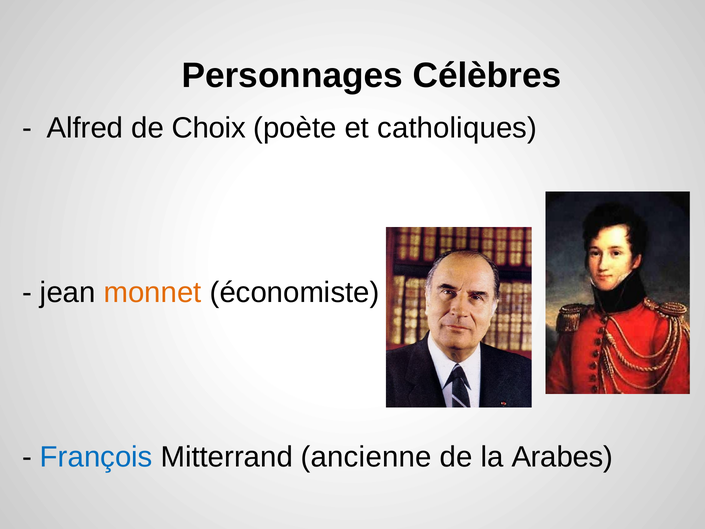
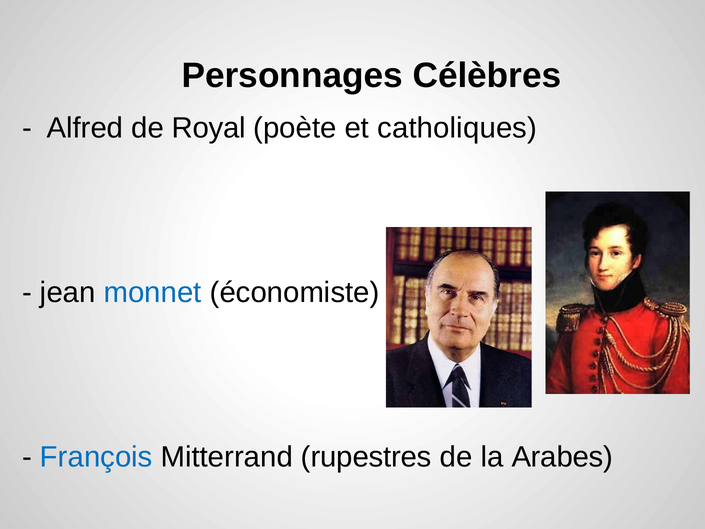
Choix: Choix -> Royal
monnet colour: orange -> blue
ancienne: ancienne -> rupestres
